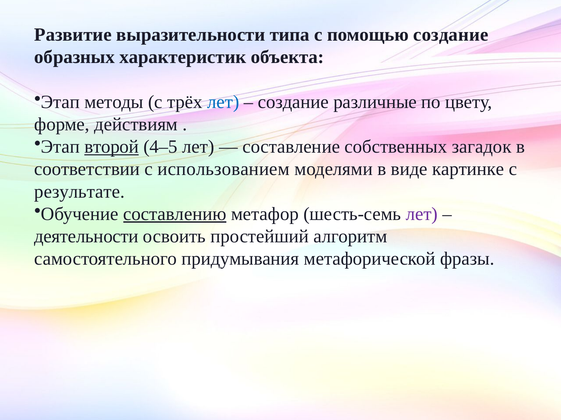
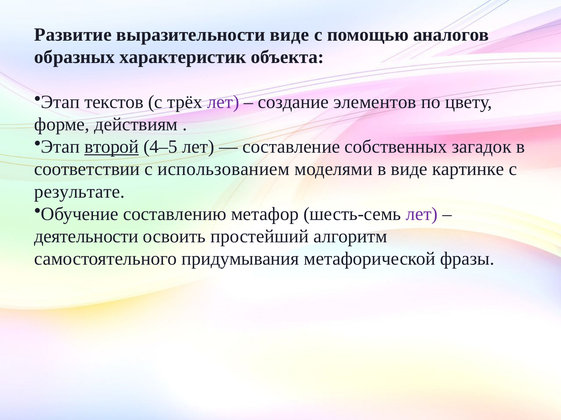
выразительности типа: типа -> виде
помощью создание: создание -> аналогов
методы: методы -> текстов
лет at (223, 102) colour: blue -> purple
различные: различные -> элементов
составлению underline: present -> none
